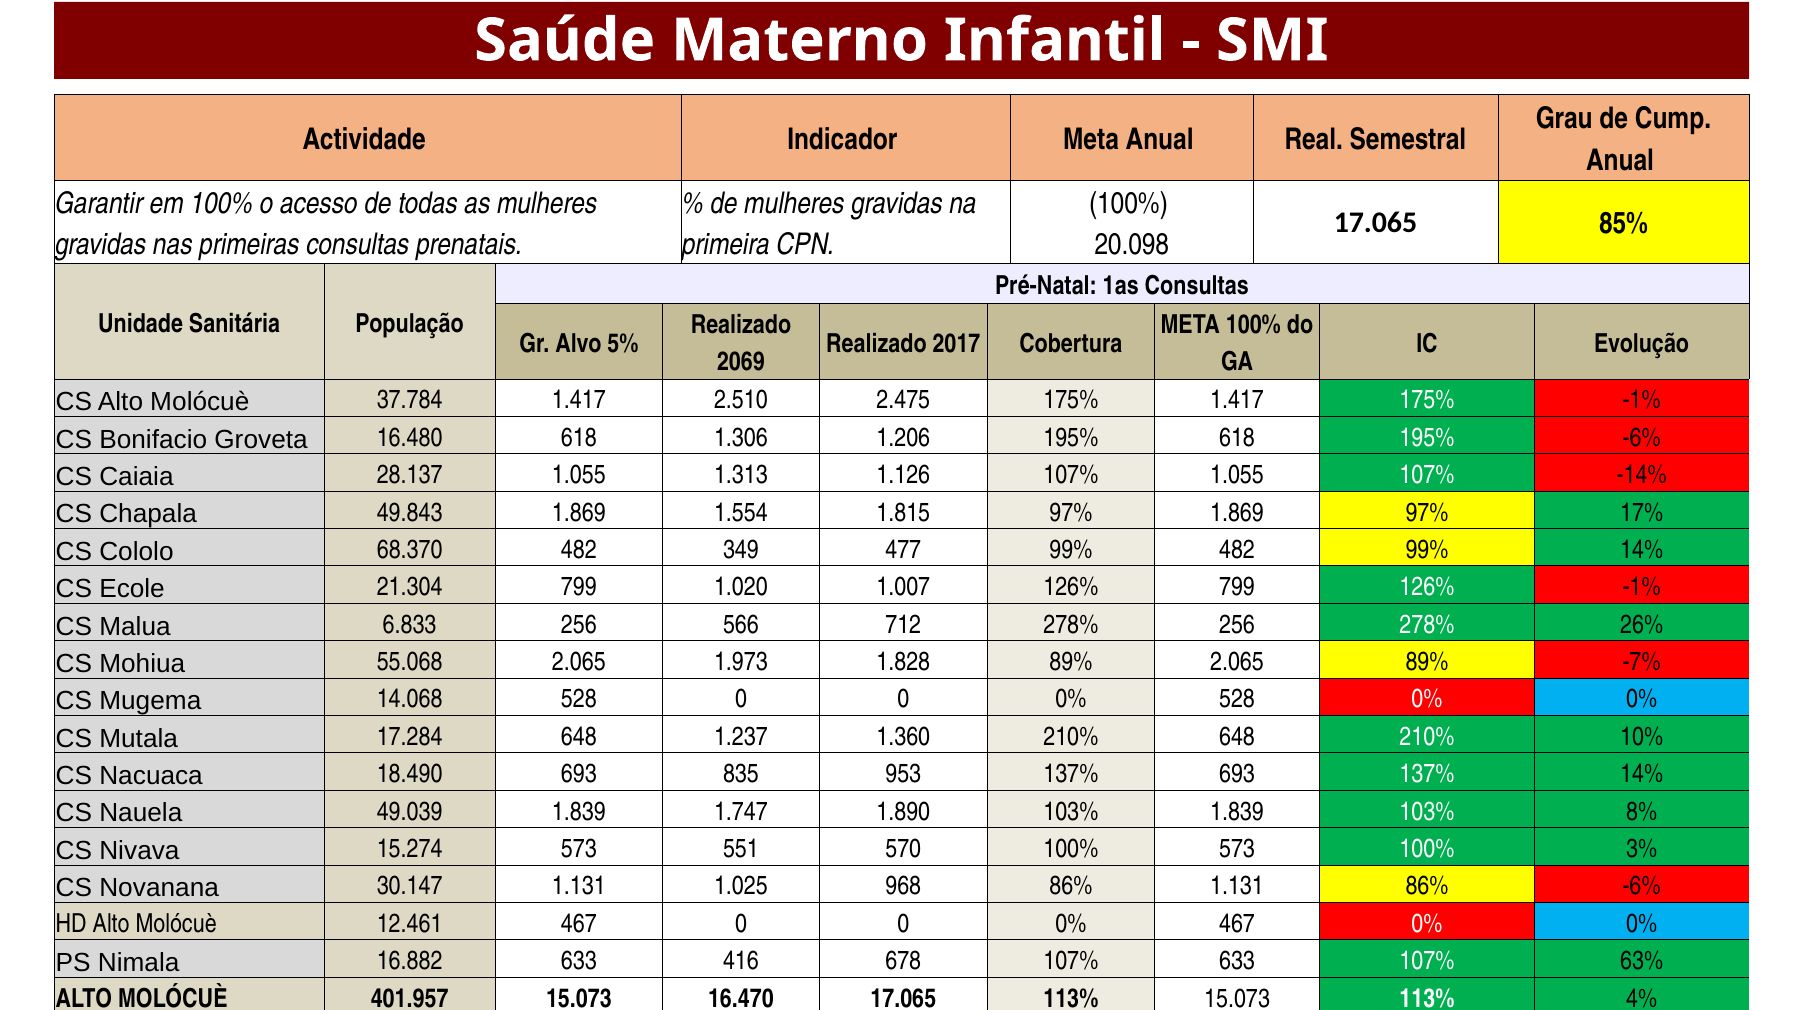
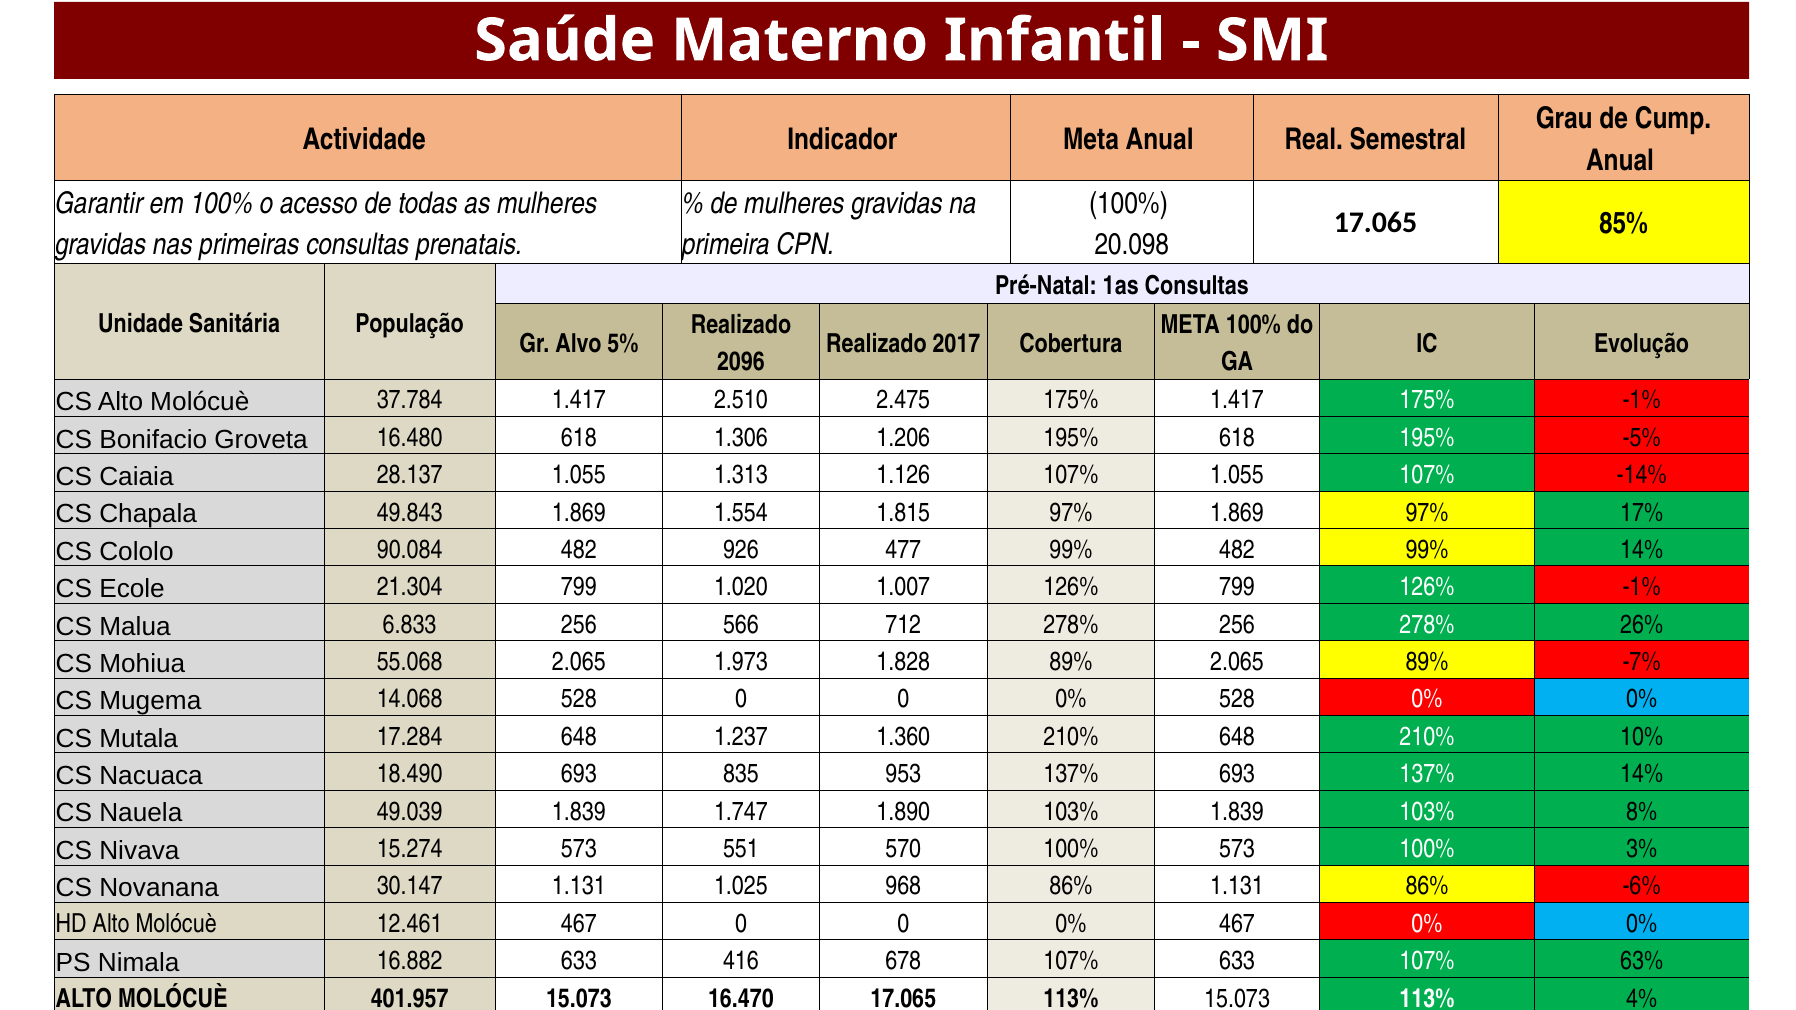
2069: 2069 -> 2096
195% -6%: -6% -> -5%
68.370: 68.370 -> 90.084
349: 349 -> 926
